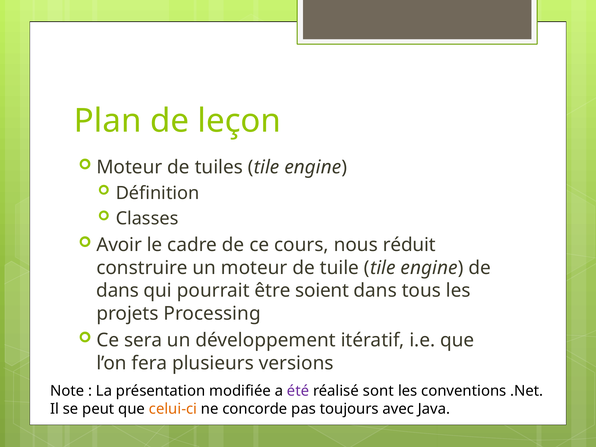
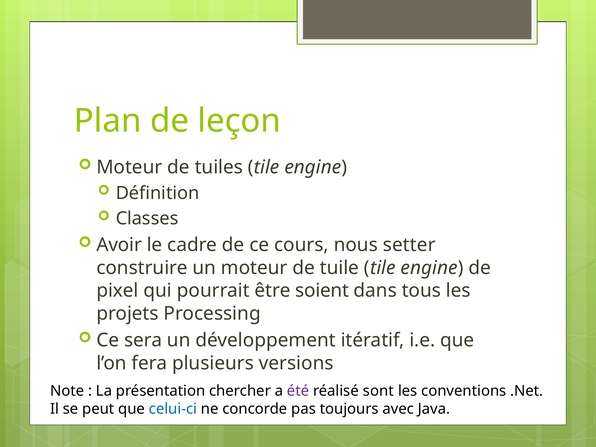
réduit: réduit -> setter
dans at (118, 291): dans -> pixel
modifiée: modifiée -> chercher
celui-ci colour: orange -> blue
